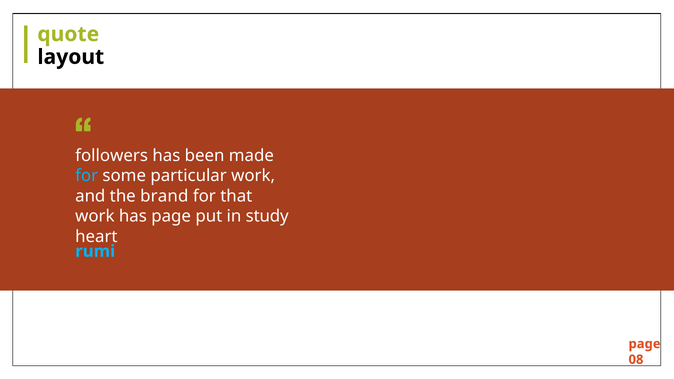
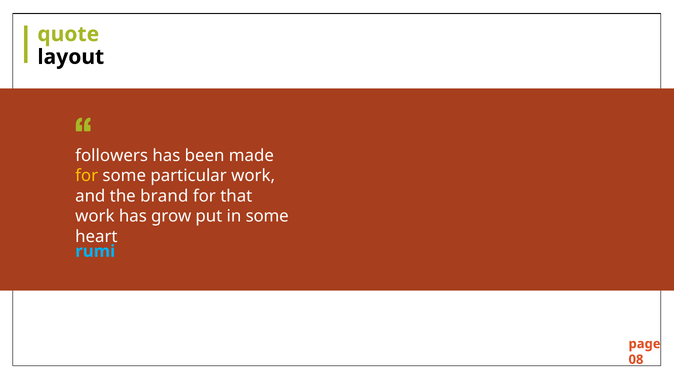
for at (87, 176) colour: light blue -> yellow
has page: page -> grow
in study: study -> some
